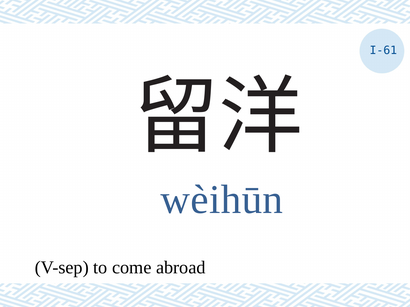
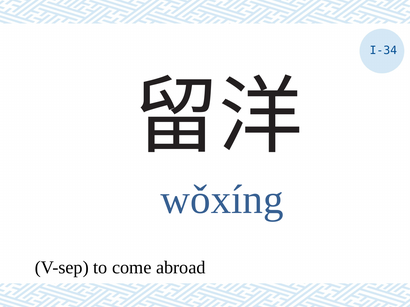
I-61: I-61 -> I-34
wèihūn: wèihūn -> wǒxíng
